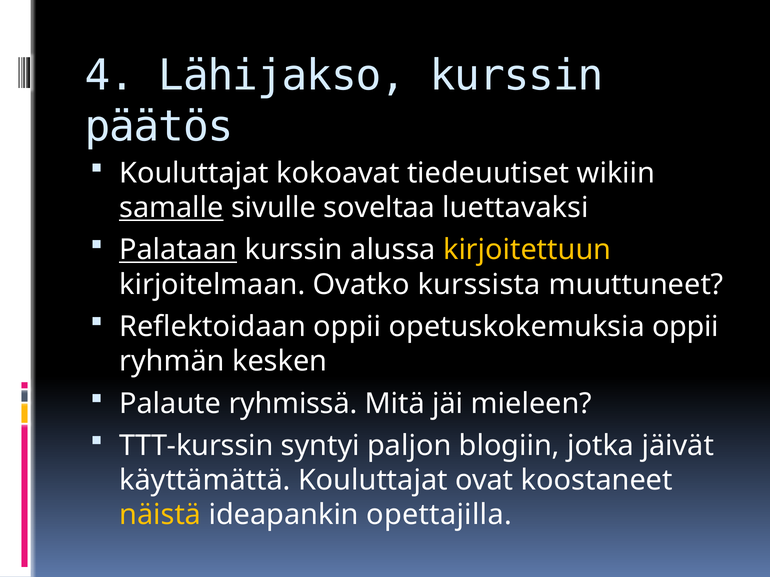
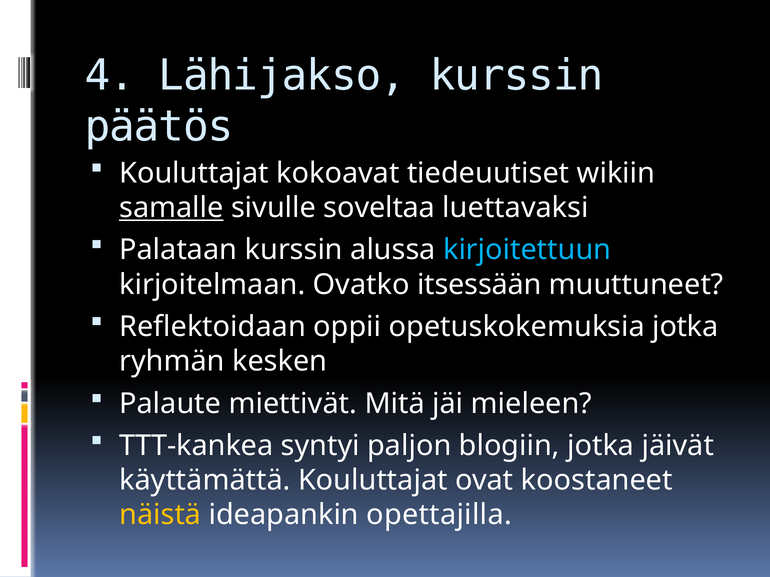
Palataan underline: present -> none
kirjoitettuun colour: yellow -> light blue
kurssista: kurssista -> itsessään
opetuskokemuksia oppii: oppii -> jotka
ryhmissä: ryhmissä -> miettivät
TTT-kurssin: TTT-kurssin -> TTT-kankea
